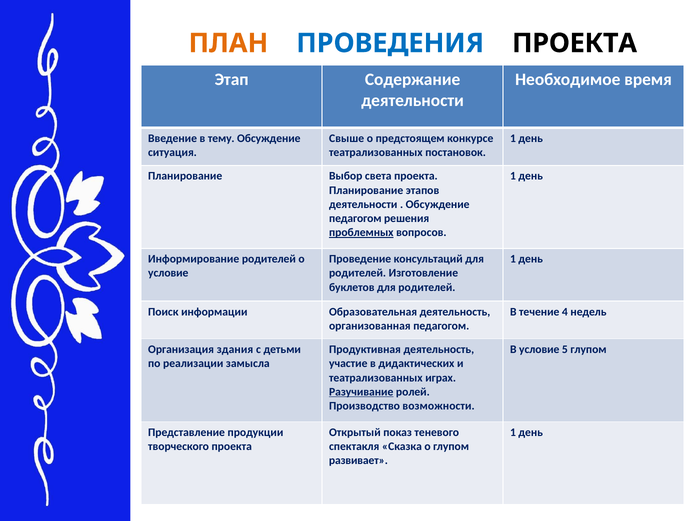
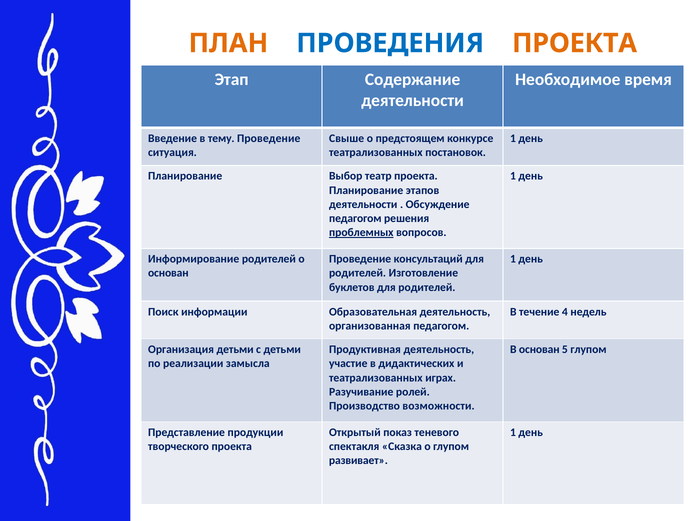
ПРОЕКТА at (574, 43) colour: black -> orange
тему Обсуждение: Обсуждение -> Проведение
света: света -> театр
условие at (168, 273): условие -> основан
Организация здания: здания -> детьми
В условие: условие -> основан
Разучивание underline: present -> none
